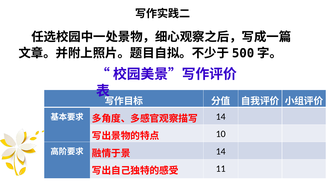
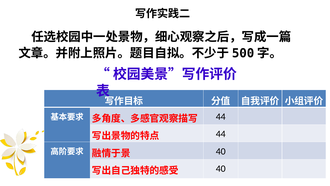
14 at (221, 116): 14 -> 44
10 at (221, 134): 10 -> 44
14 at (221, 151): 14 -> 40
11 at (221, 168): 11 -> 40
